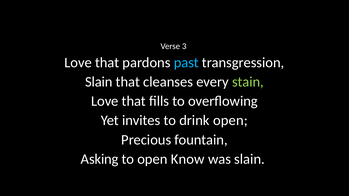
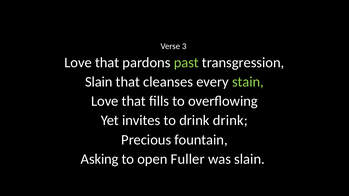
past colour: light blue -> light green
drink open: open -> drink
Know: Know -> Fuller
